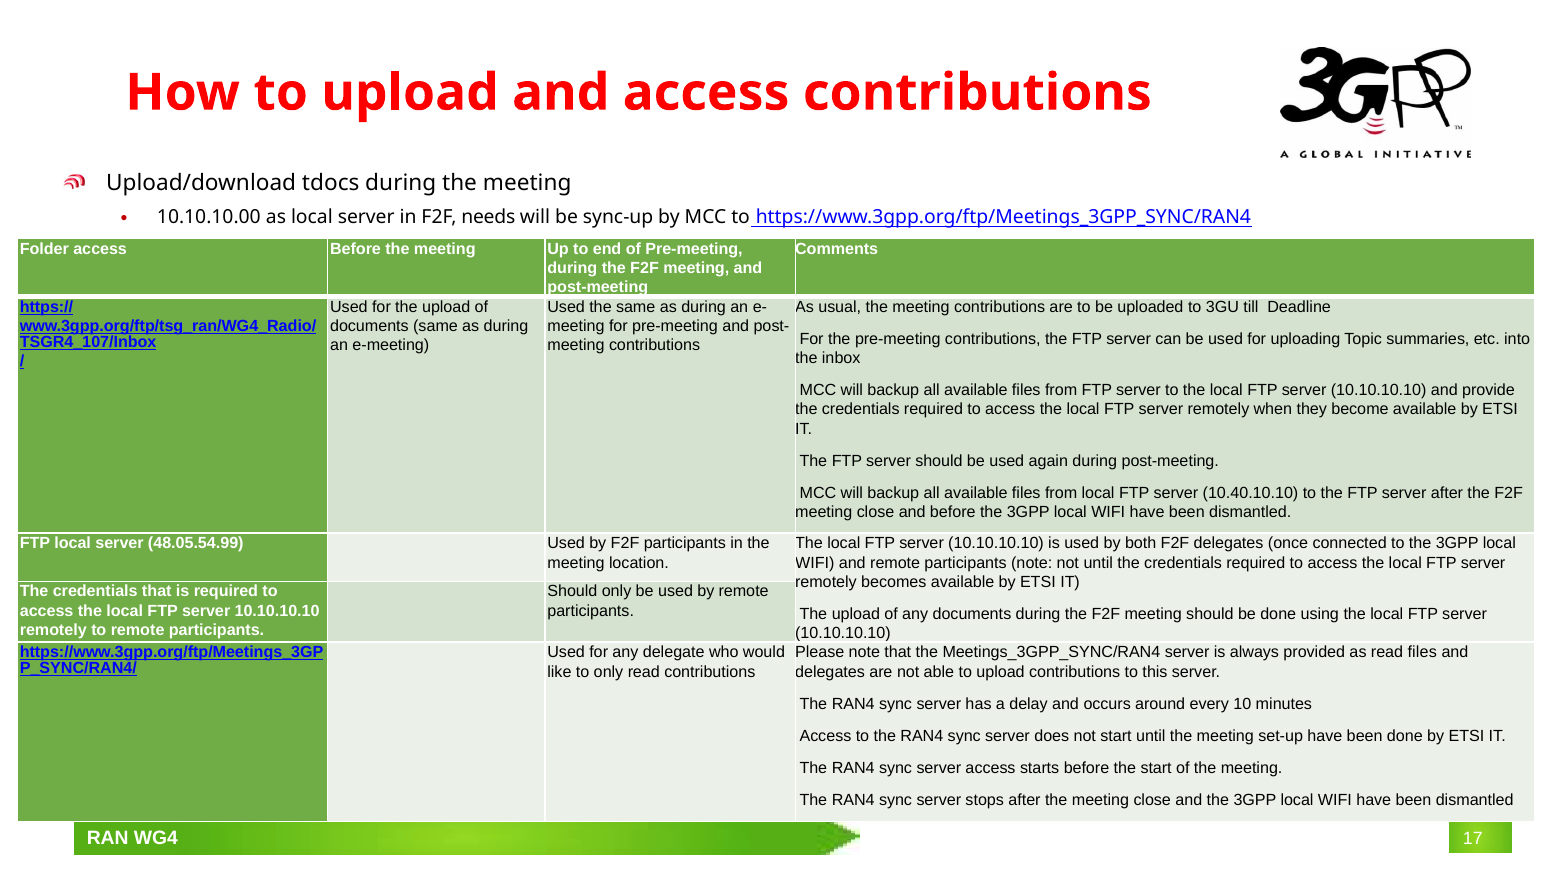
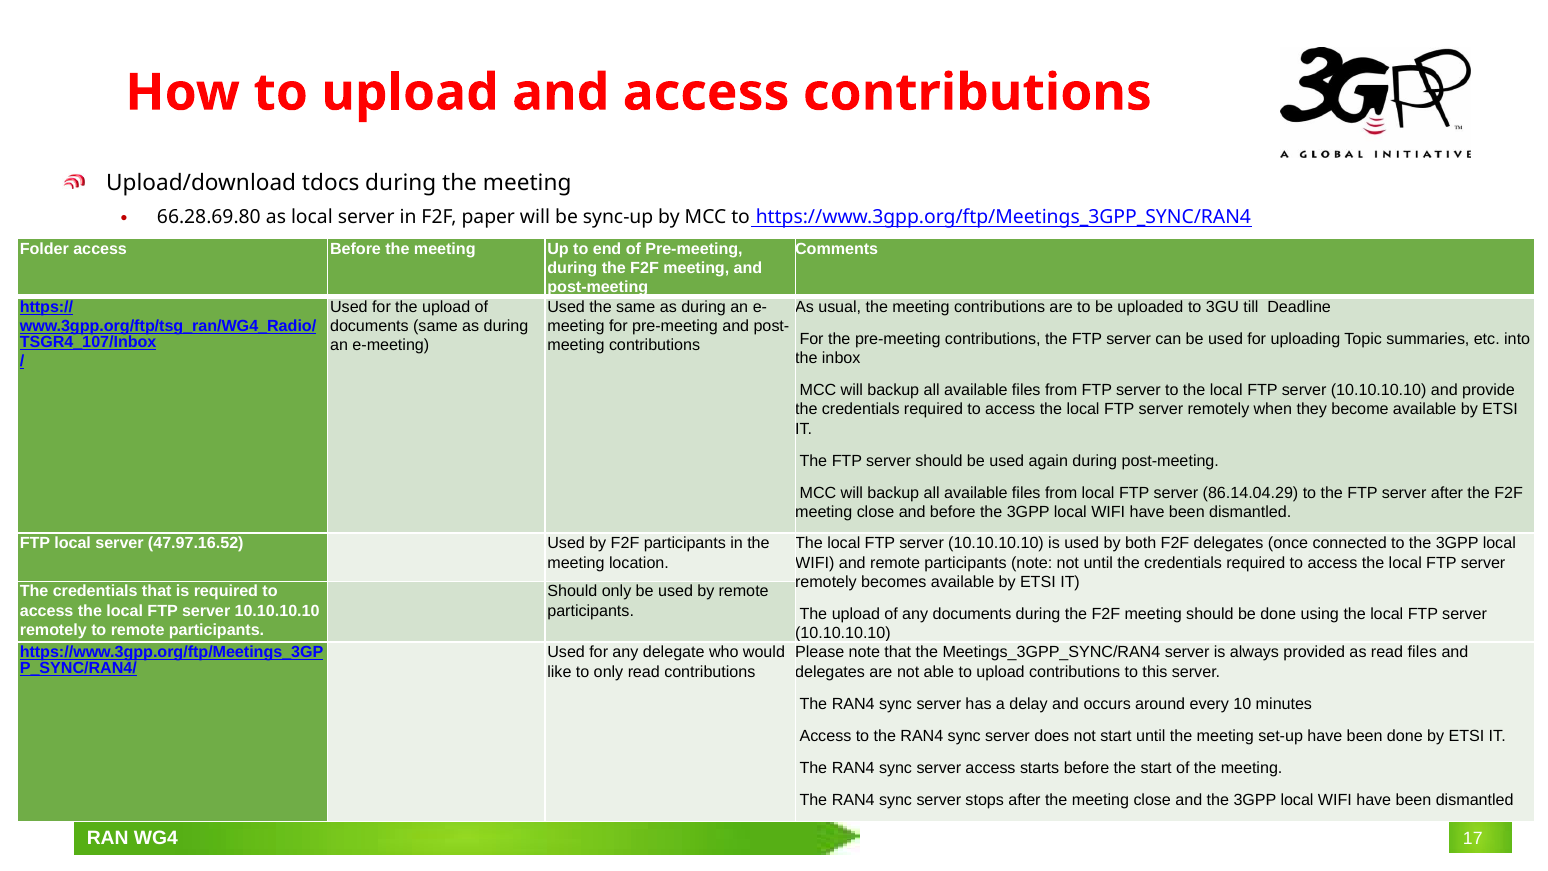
10.10.10.00: 10.10.10.00 -> 66.28.69.80
needs: needs -> paper
10.40.10.10: 10.40.10.10 -> 86.14.04.29
48.05.54.99: 48.05.54.99 -> 47.97.16.52
